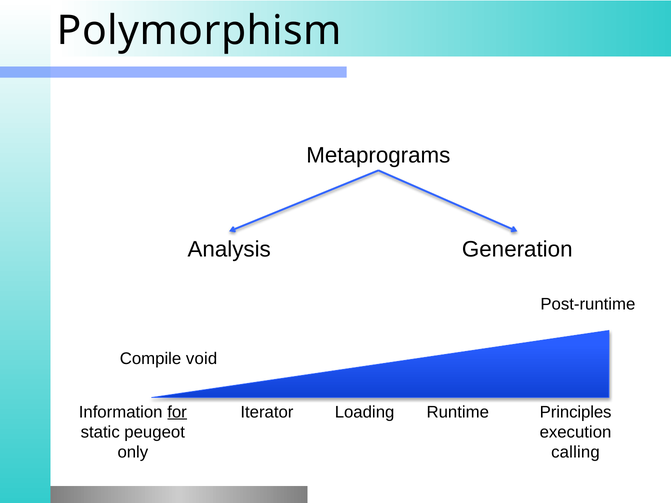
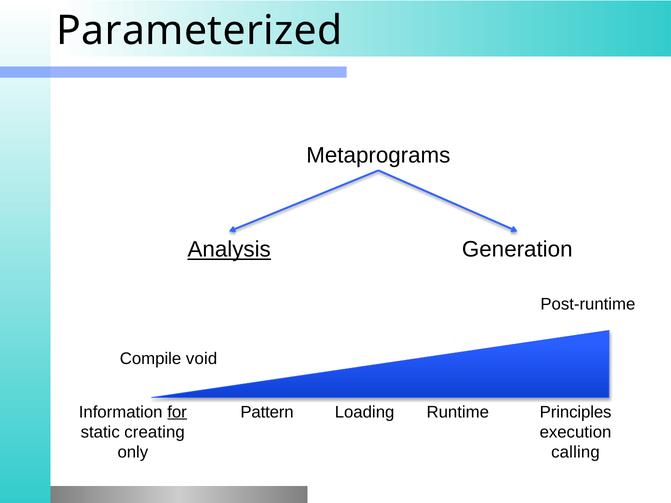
Polymorphism: Polymorphism -> Parameterized
Analysis underline: none -> present
Iterator: Iterator -> Pattern
peugeot: peugeot -> creating
